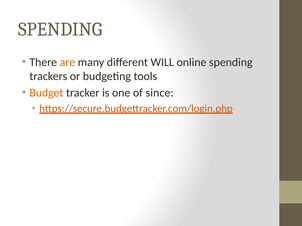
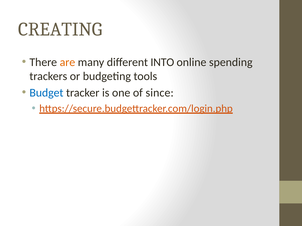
SPENDING at (60, 29): SPENDING -> CREATING
WILL: WILL -> INTO
Budget colour: orange -> blue
